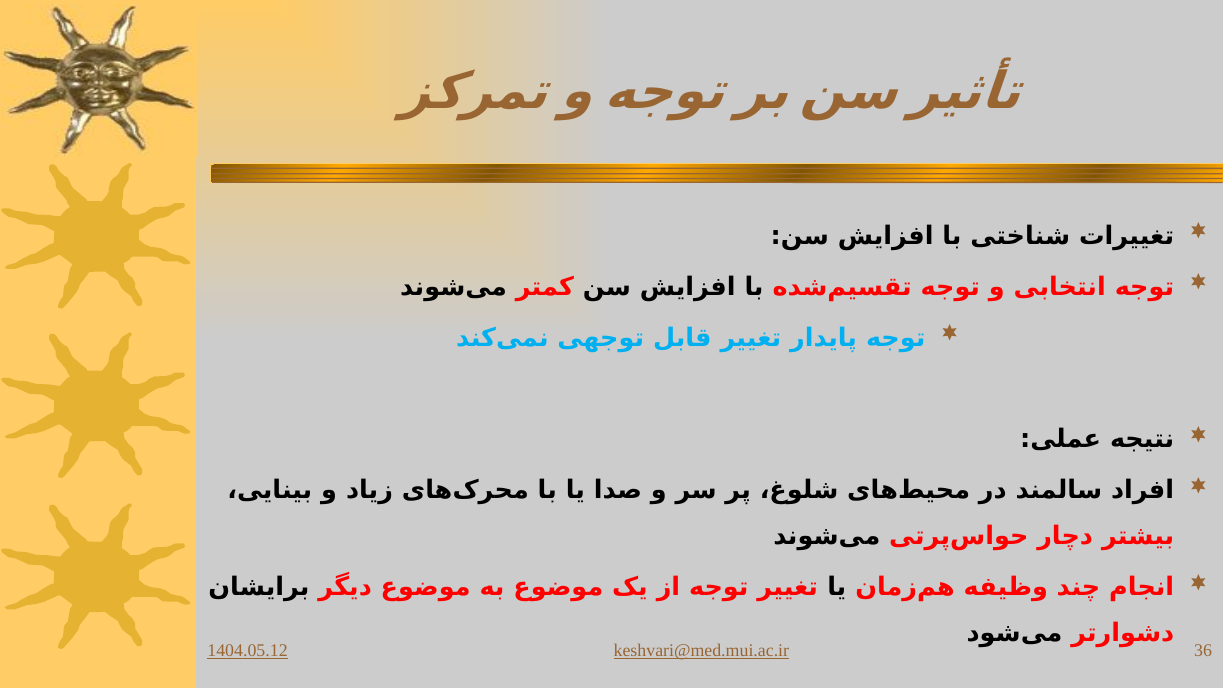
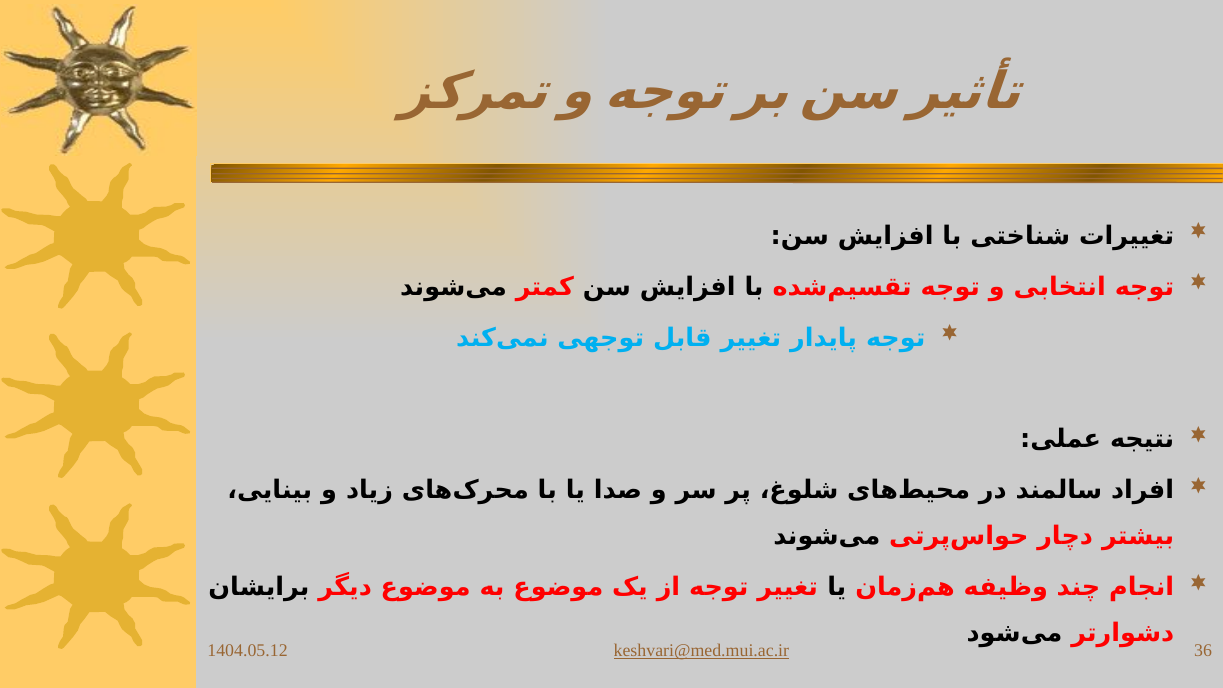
1404.05.12 underline: present -> none
